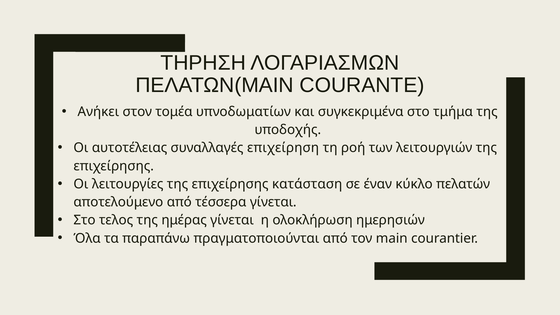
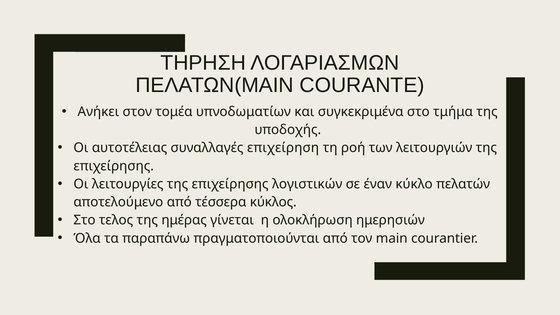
κατάσταση: κατάσταση -> λογιστικών
τέσσερα γίνεται: γίνεται -> κύκλος
